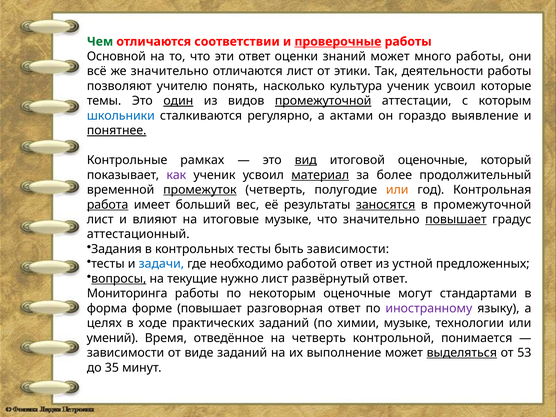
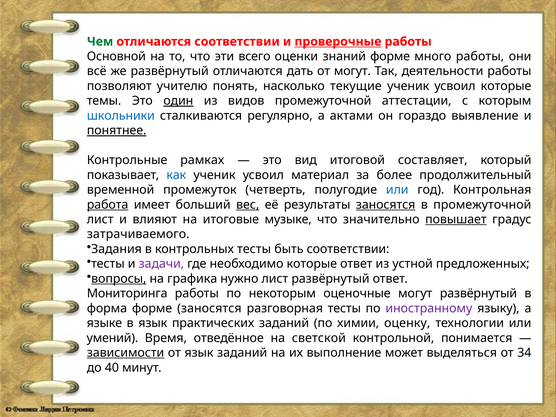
эти ответ: ответ -> всего
знаний может: может -> форме
же значительно: значительно -> развёрнутый
отличаются лист: лист -> дать
от этики: этики -> могут
культура: культура -> текущие
промежуточной at (323, 101) underline: present -> none
вид underline: present -> none
итоговой оценочные: оценочные -> составляет
как colour: purple -> blue
материал underline: present -> none
промежуток underline: present -> none
или at (397, 190) colour: orange -> blue
вес underline: none -> present
аттестационный: аттестационный -> затрачиваемого
быть зависимости: зависимости -> соответствии
задачи colour: blue -> purple
необходимо работой: работой -> которые
текущие: текущие -> графика
могут стандартами: стандартами -> развёрнутый
форме повышает: повышает -> заносятся
разговорная ответ: ответ -> тесты
целях: целях -> языке
в ходе: ходе -> язык
химии музыке: музыке -> оценку
на четверть: четверть -> светской
зависимости at (126, 353) underline: none -> present
от виде: виде -> язык
выделяться underline: present -> none
53: 53 -> 34
35: 35 -> 40
